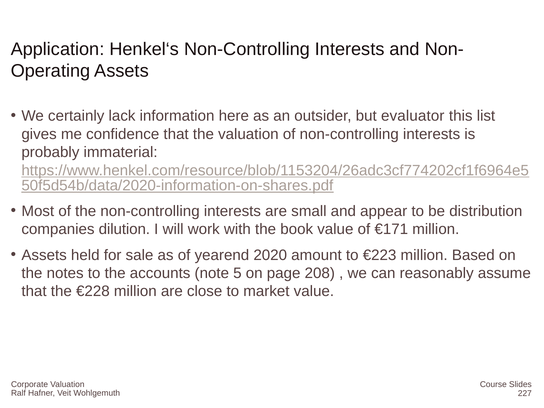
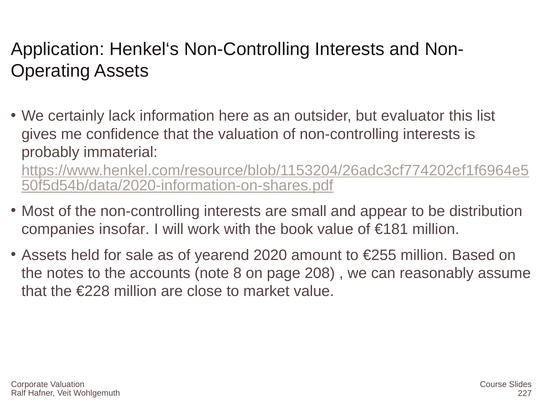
dilution: dilution -> insofar
€171: €171 -> €181
€223: €223 -> €255
5: 5 -> 8
